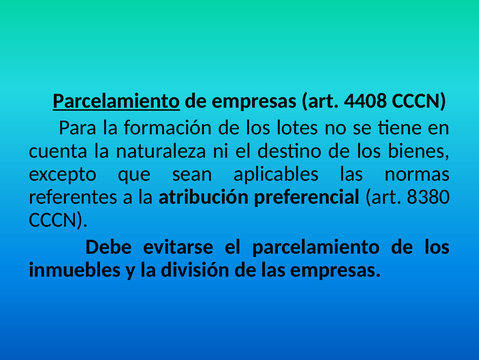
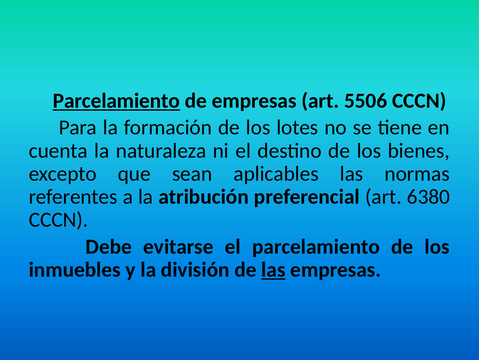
4408: 4408 -> 5506
8380: 8380 -> 6380
las at (273, 269) underline: none -> present
